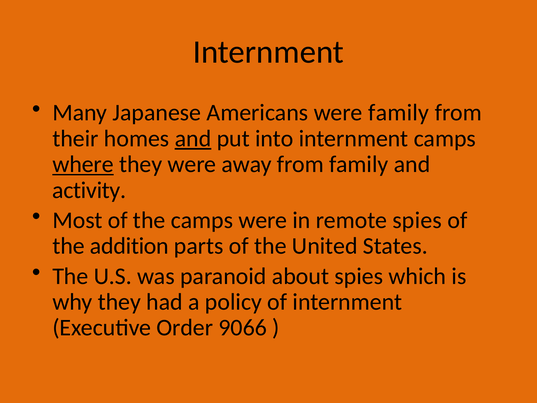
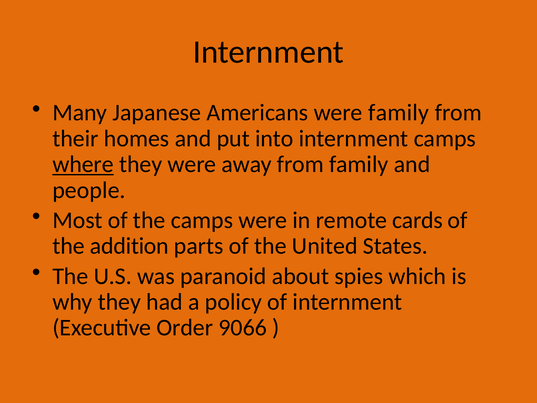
and at (193, 138) underline: present -> none
activity: activity -> people
remote spies: spies -> cards
